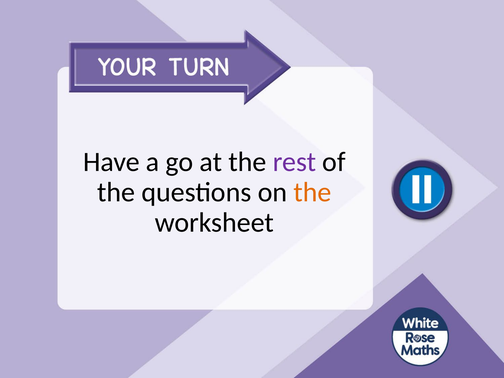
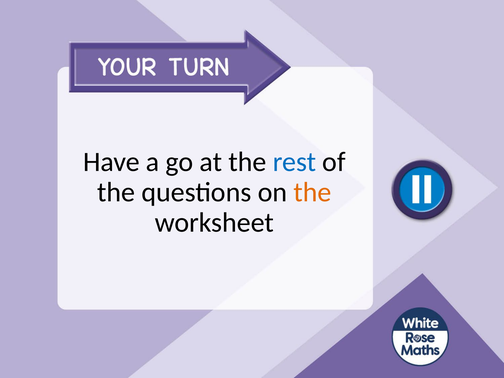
rest colour: purple -> blue
